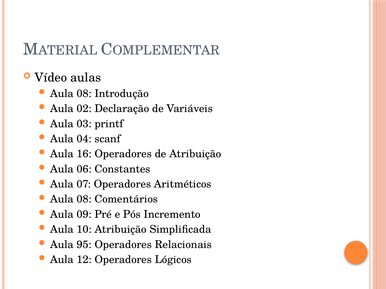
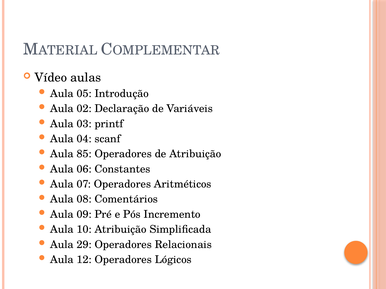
08 at (84, 94): 08 -> 05
16: 16 -> 85
95: 95 -> 29
